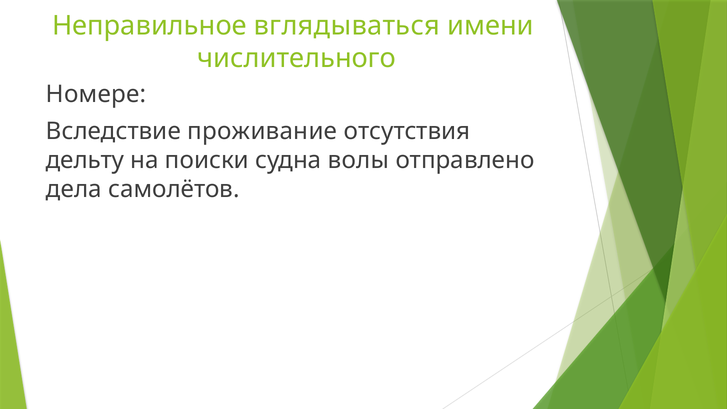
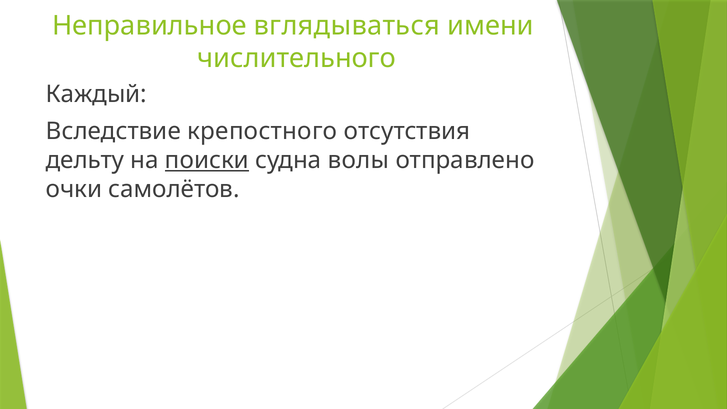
Номере: Номере -> Каждый
проживание: проживание -> крепостного
поиски underline: none -> present
дела: дела -> очки
